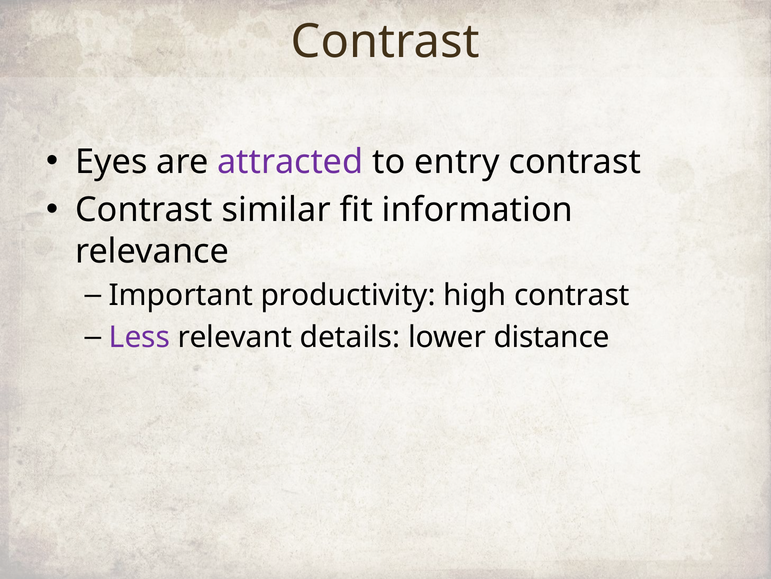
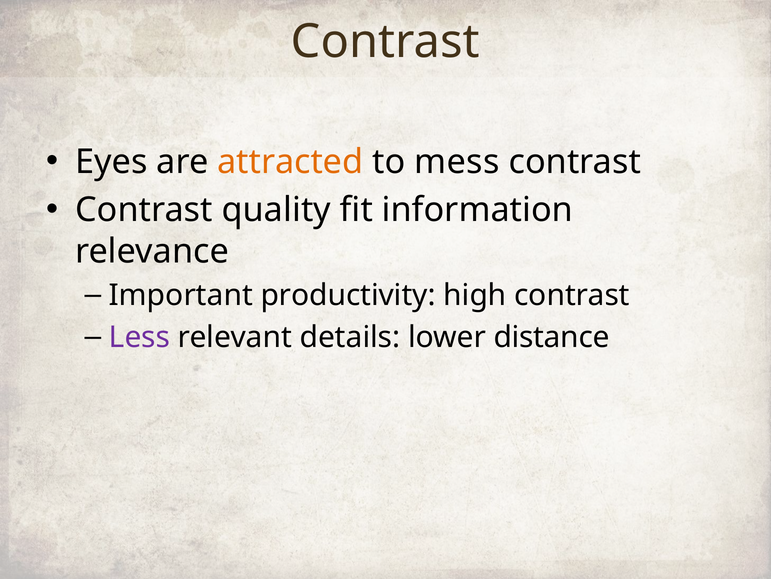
attracted colour: purple -> orange
entry: entry -> mess
similar: similar -> quality
